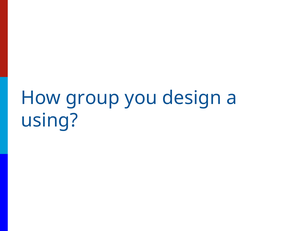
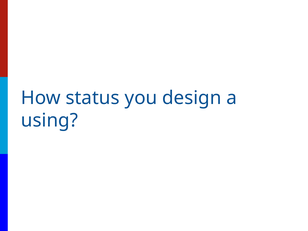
group: group -> status
